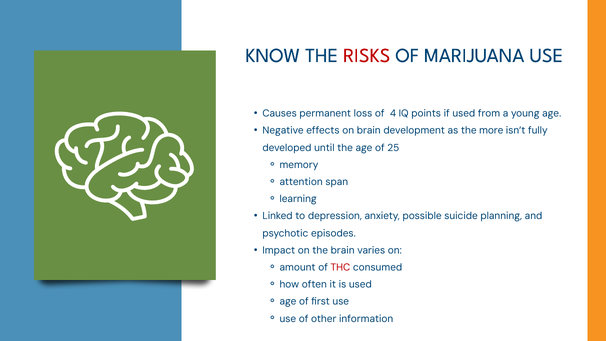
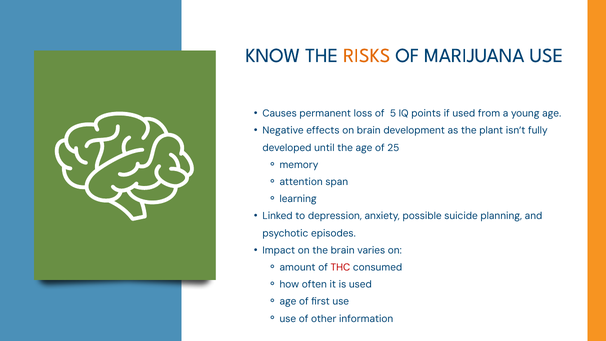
RISKS colour: red -> orange
4: 4 -> 5
more: more -> plant
